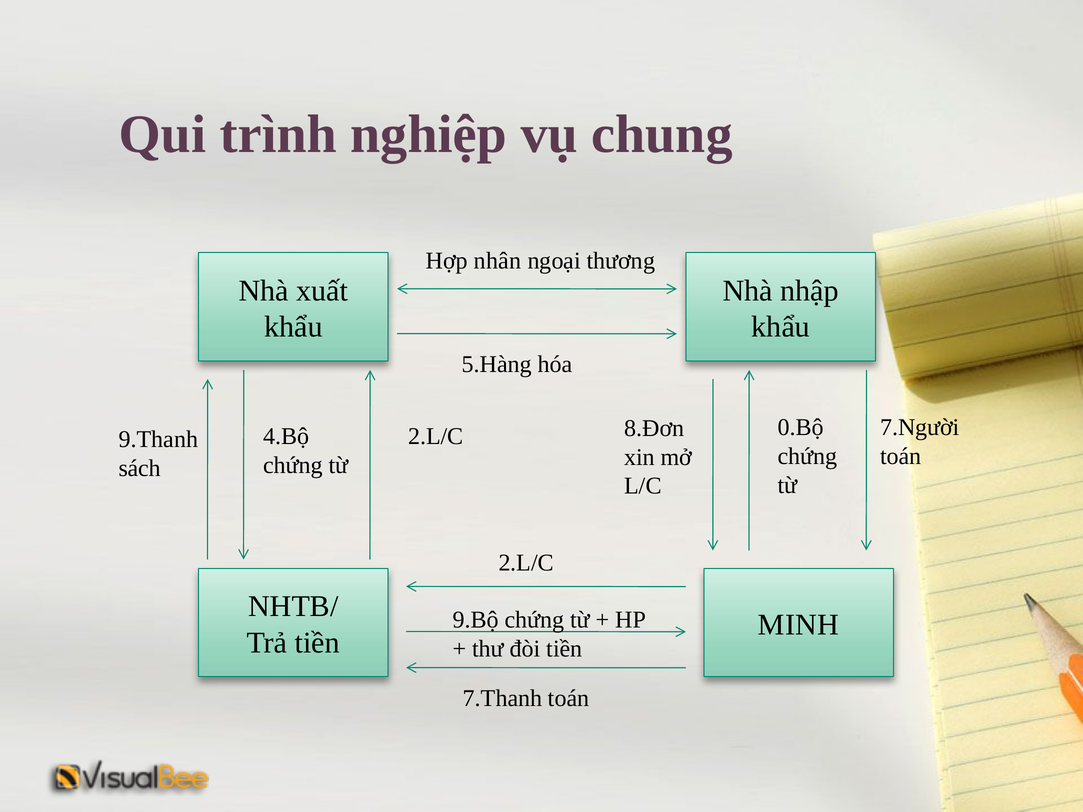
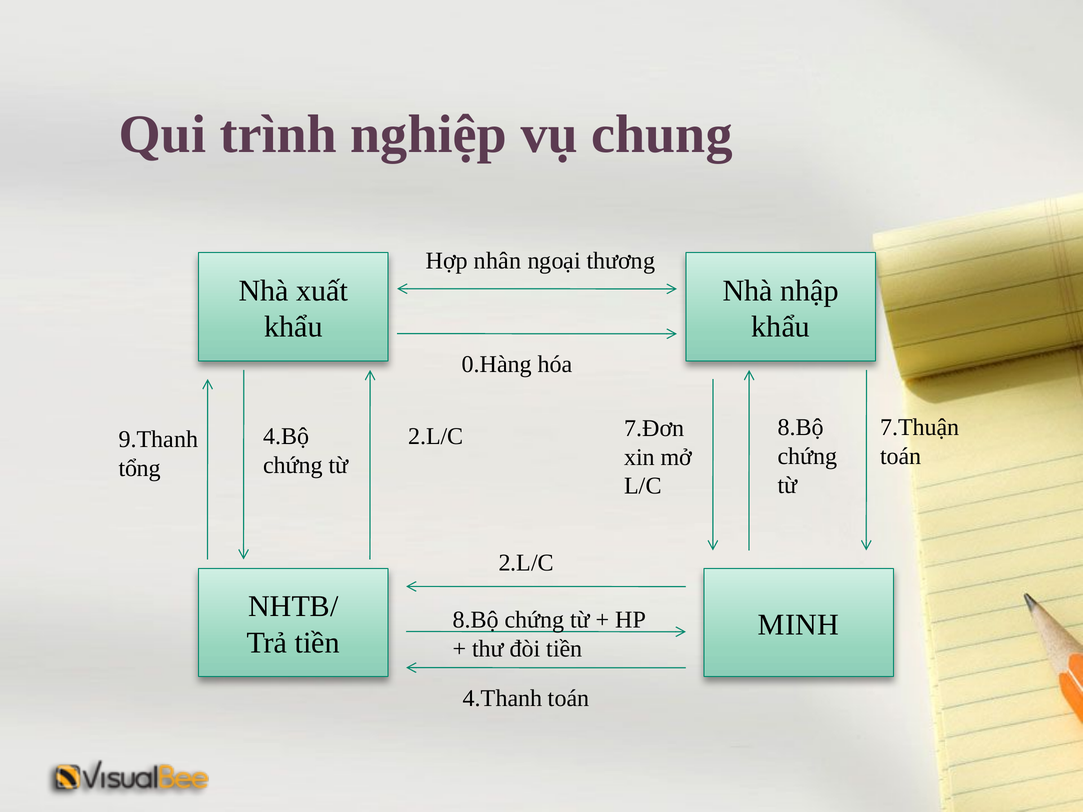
5.Hàng: 5.Hàng -> 0.Hàng
0.Bộ at (801, 428): 0.Bộ -> 8.Bộ
7.Người: 7.Người -> 7.Thuận
8.Đơn: 8.Đơn -> 7.Đơn
sách: sách -> tổng
9.Bộ at (476, 620): 9.Bộ -> 8.Bộ
7.Thanh: 7.Thanh -> 4.Thanh
